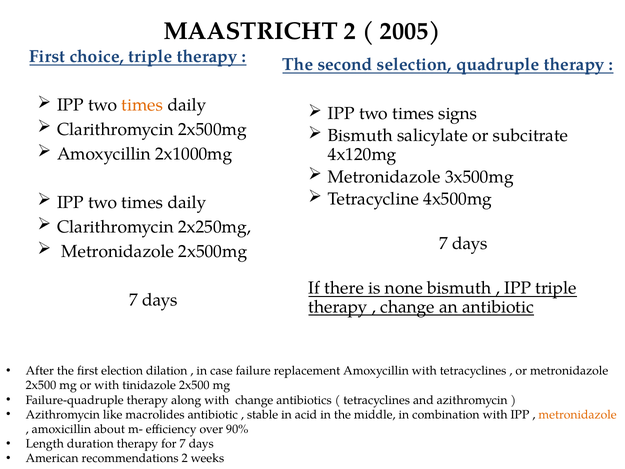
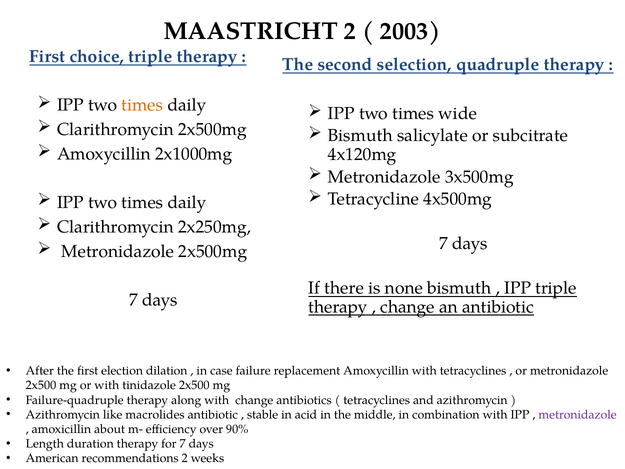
2005: 2005 -> 2003
signs: signs -> wide
metronidazole at (578, 414) colour: orange -> purple
